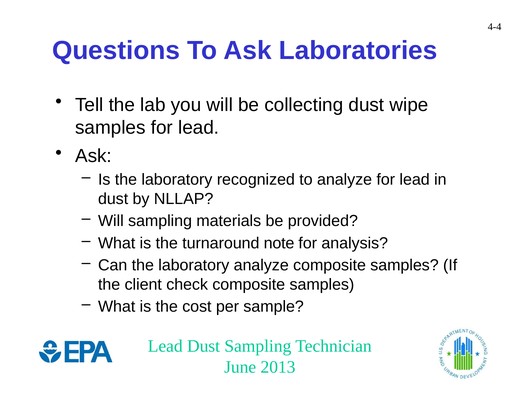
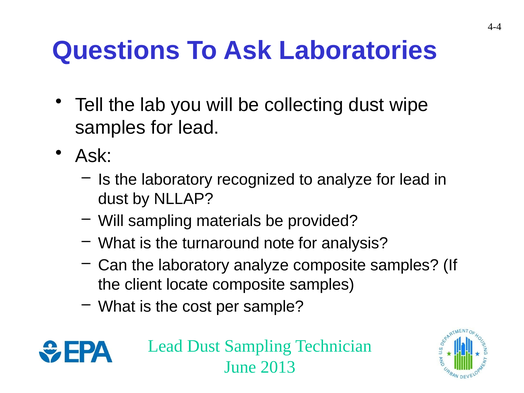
check: check -> locate
